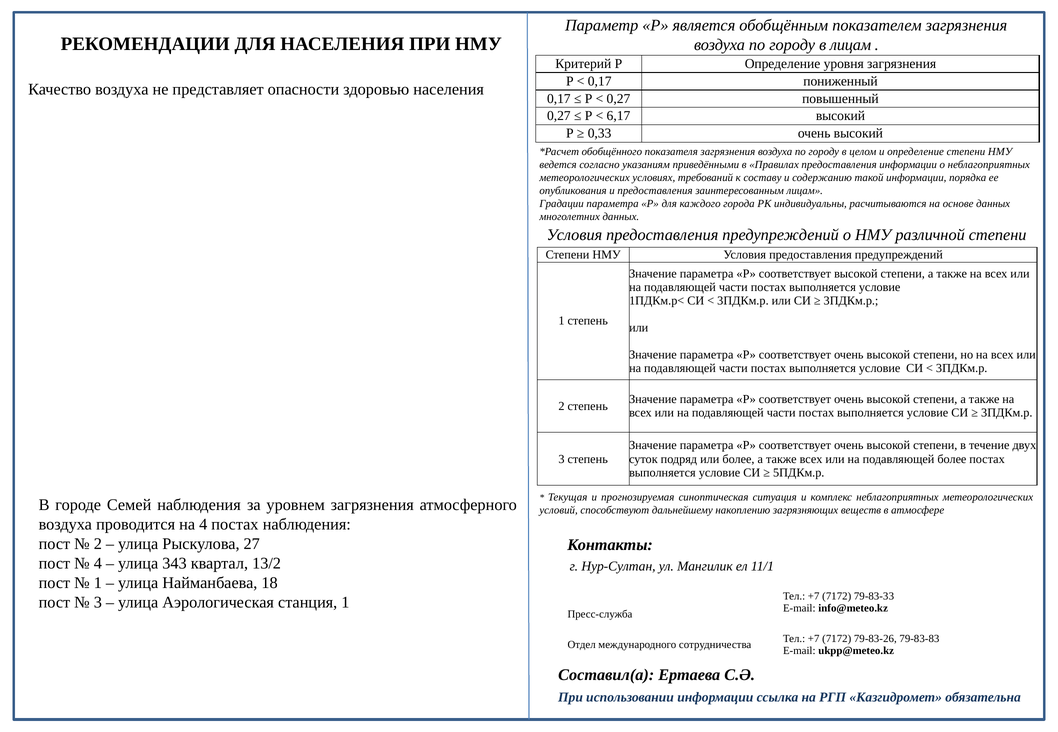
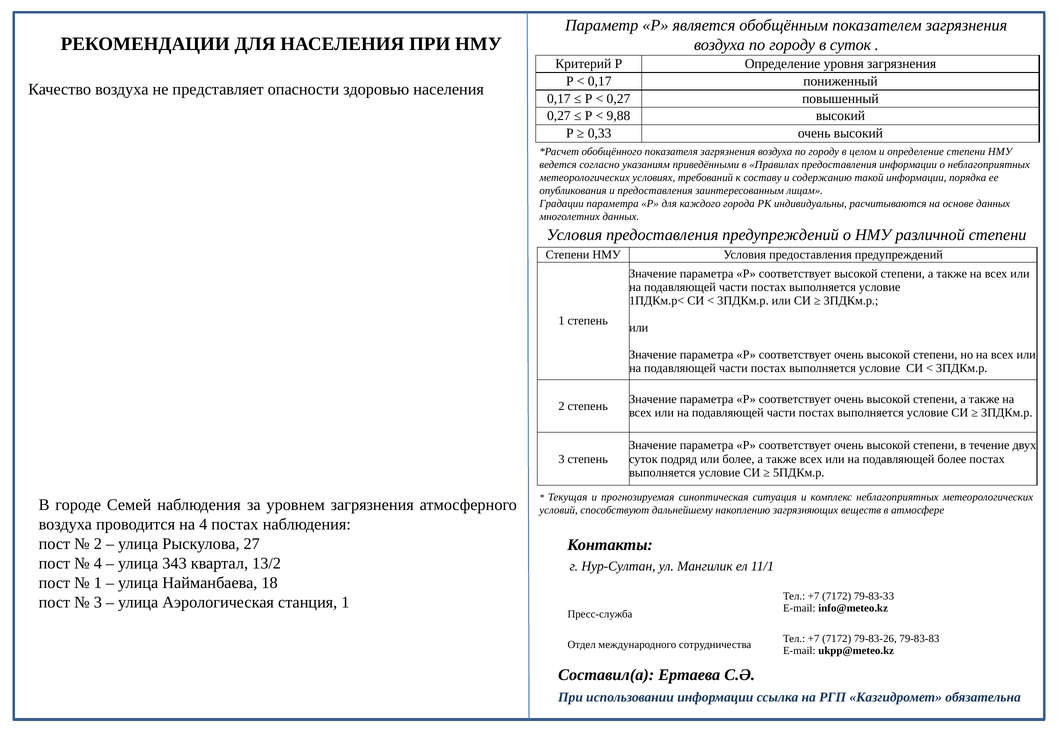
в лицам: лицам -> суток
6,17: 6,17 -> 9,88
